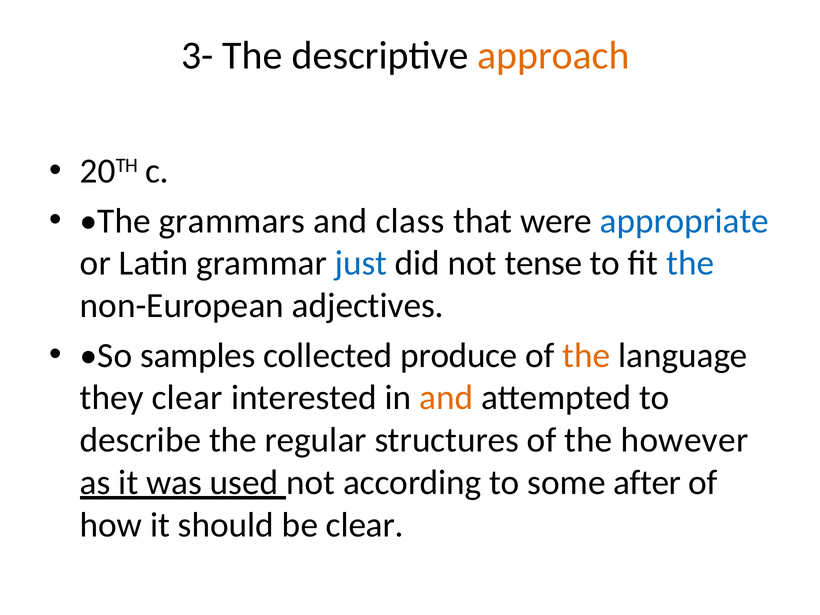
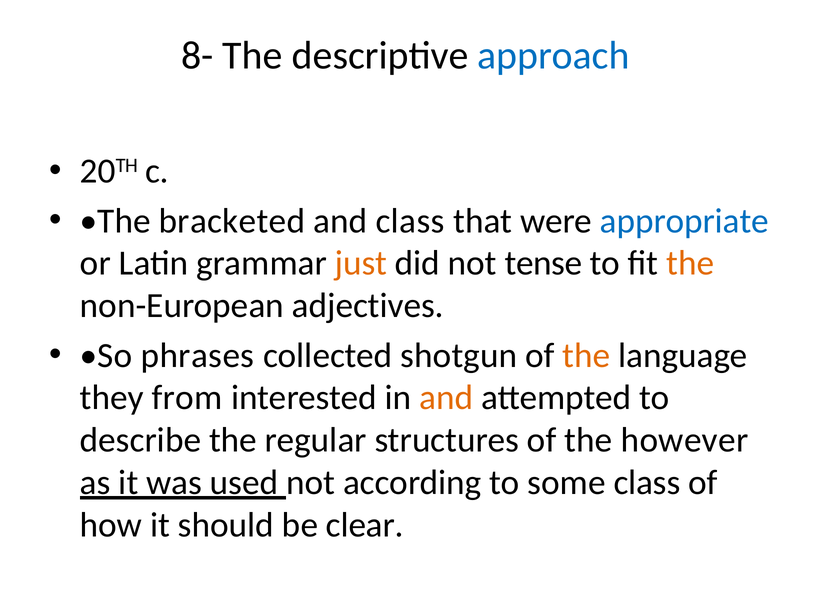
3-: 3- -> 8-
approach colour: orange -> blue
grammars: grammars -> bracketed
just colour: blue -> orange
the at (690, 263) colour: blue -> orange
samples: samples -> phrases
produce: produce -> shotgun
they clear: clear -> from
some after: after -> class
